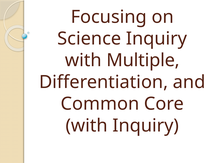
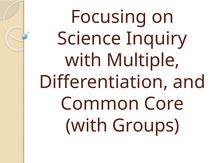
with Inquiry: Inquiry -> Groups
